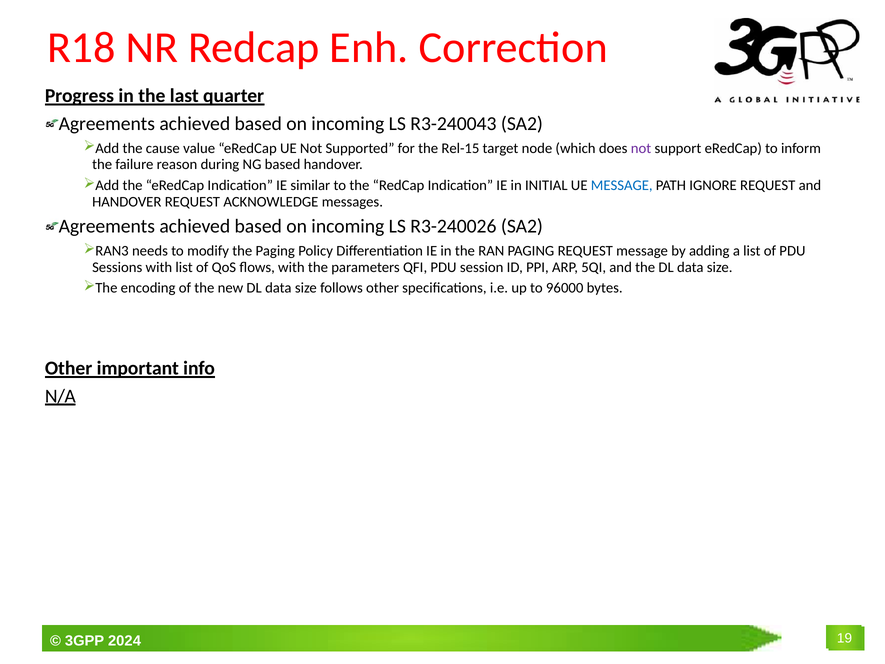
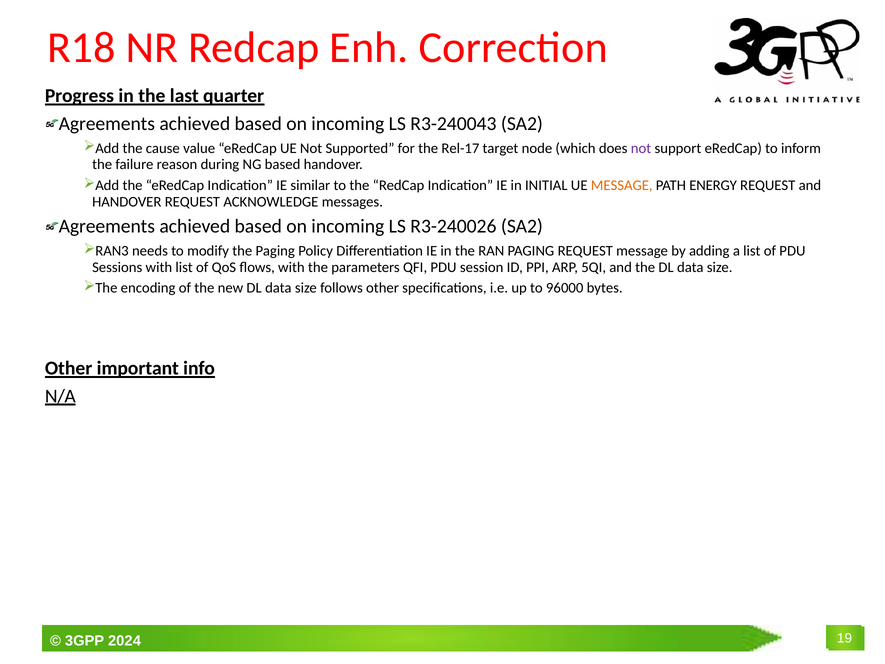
Rel-15: Rel-15 -> Rel-17
MESSAGE at (622, 185) colour: blue -> orange
IGNORE: IGNORE -> ENERGY
